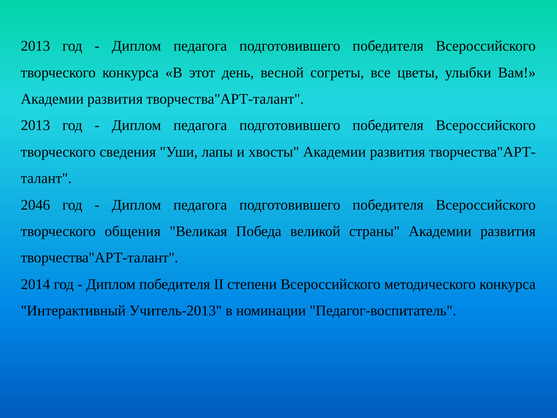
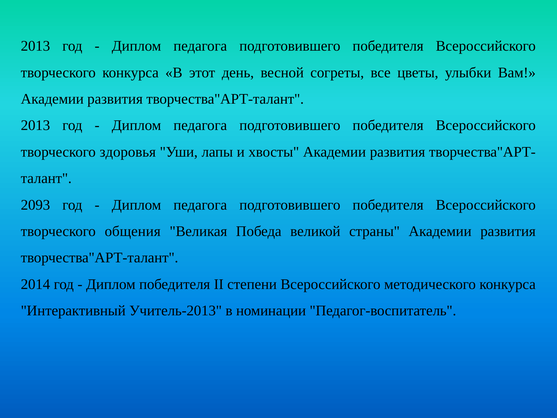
сведения: сведения -> здоровья
2046: 2046 -> 2093
